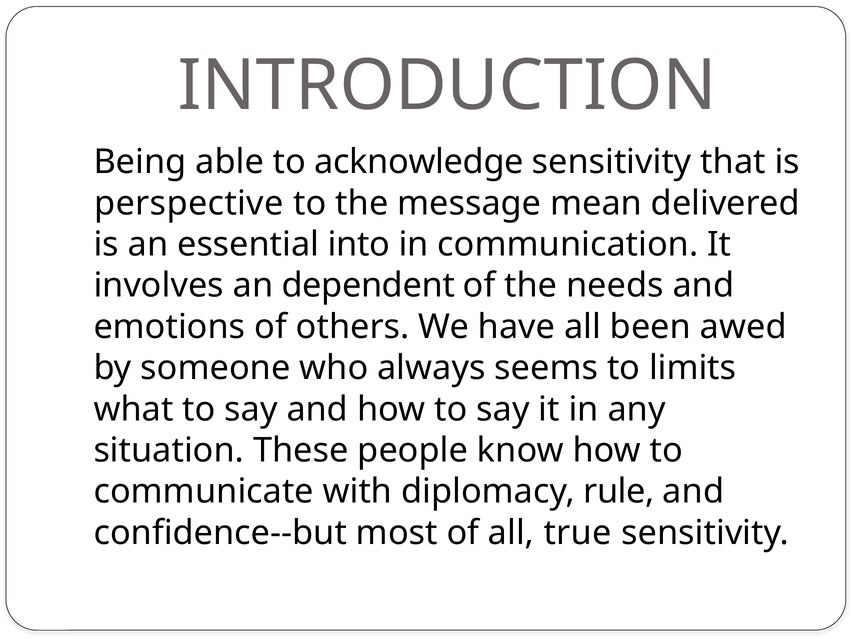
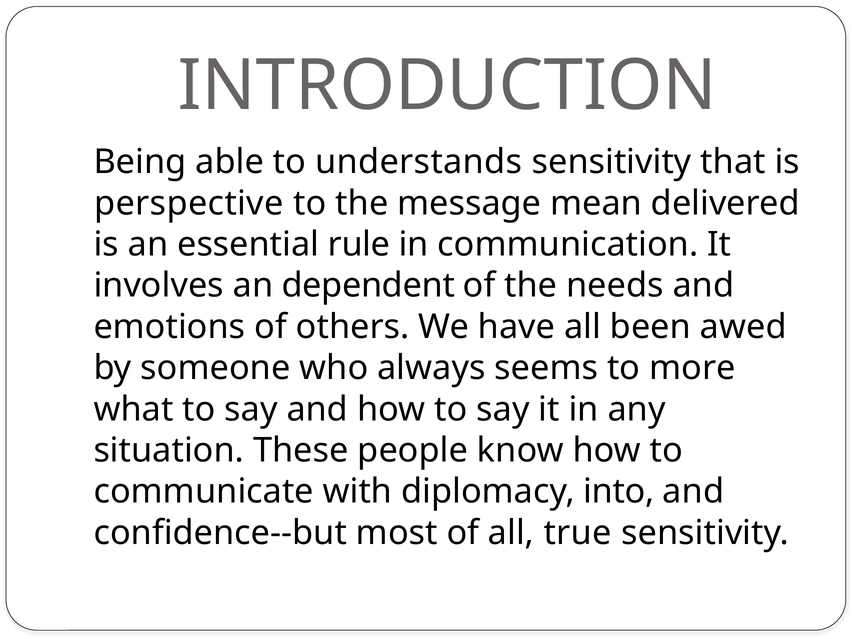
acknowledge: acknowledge -> understands
into: into -> rule
limits: limits -> more
rule: rule -> into
